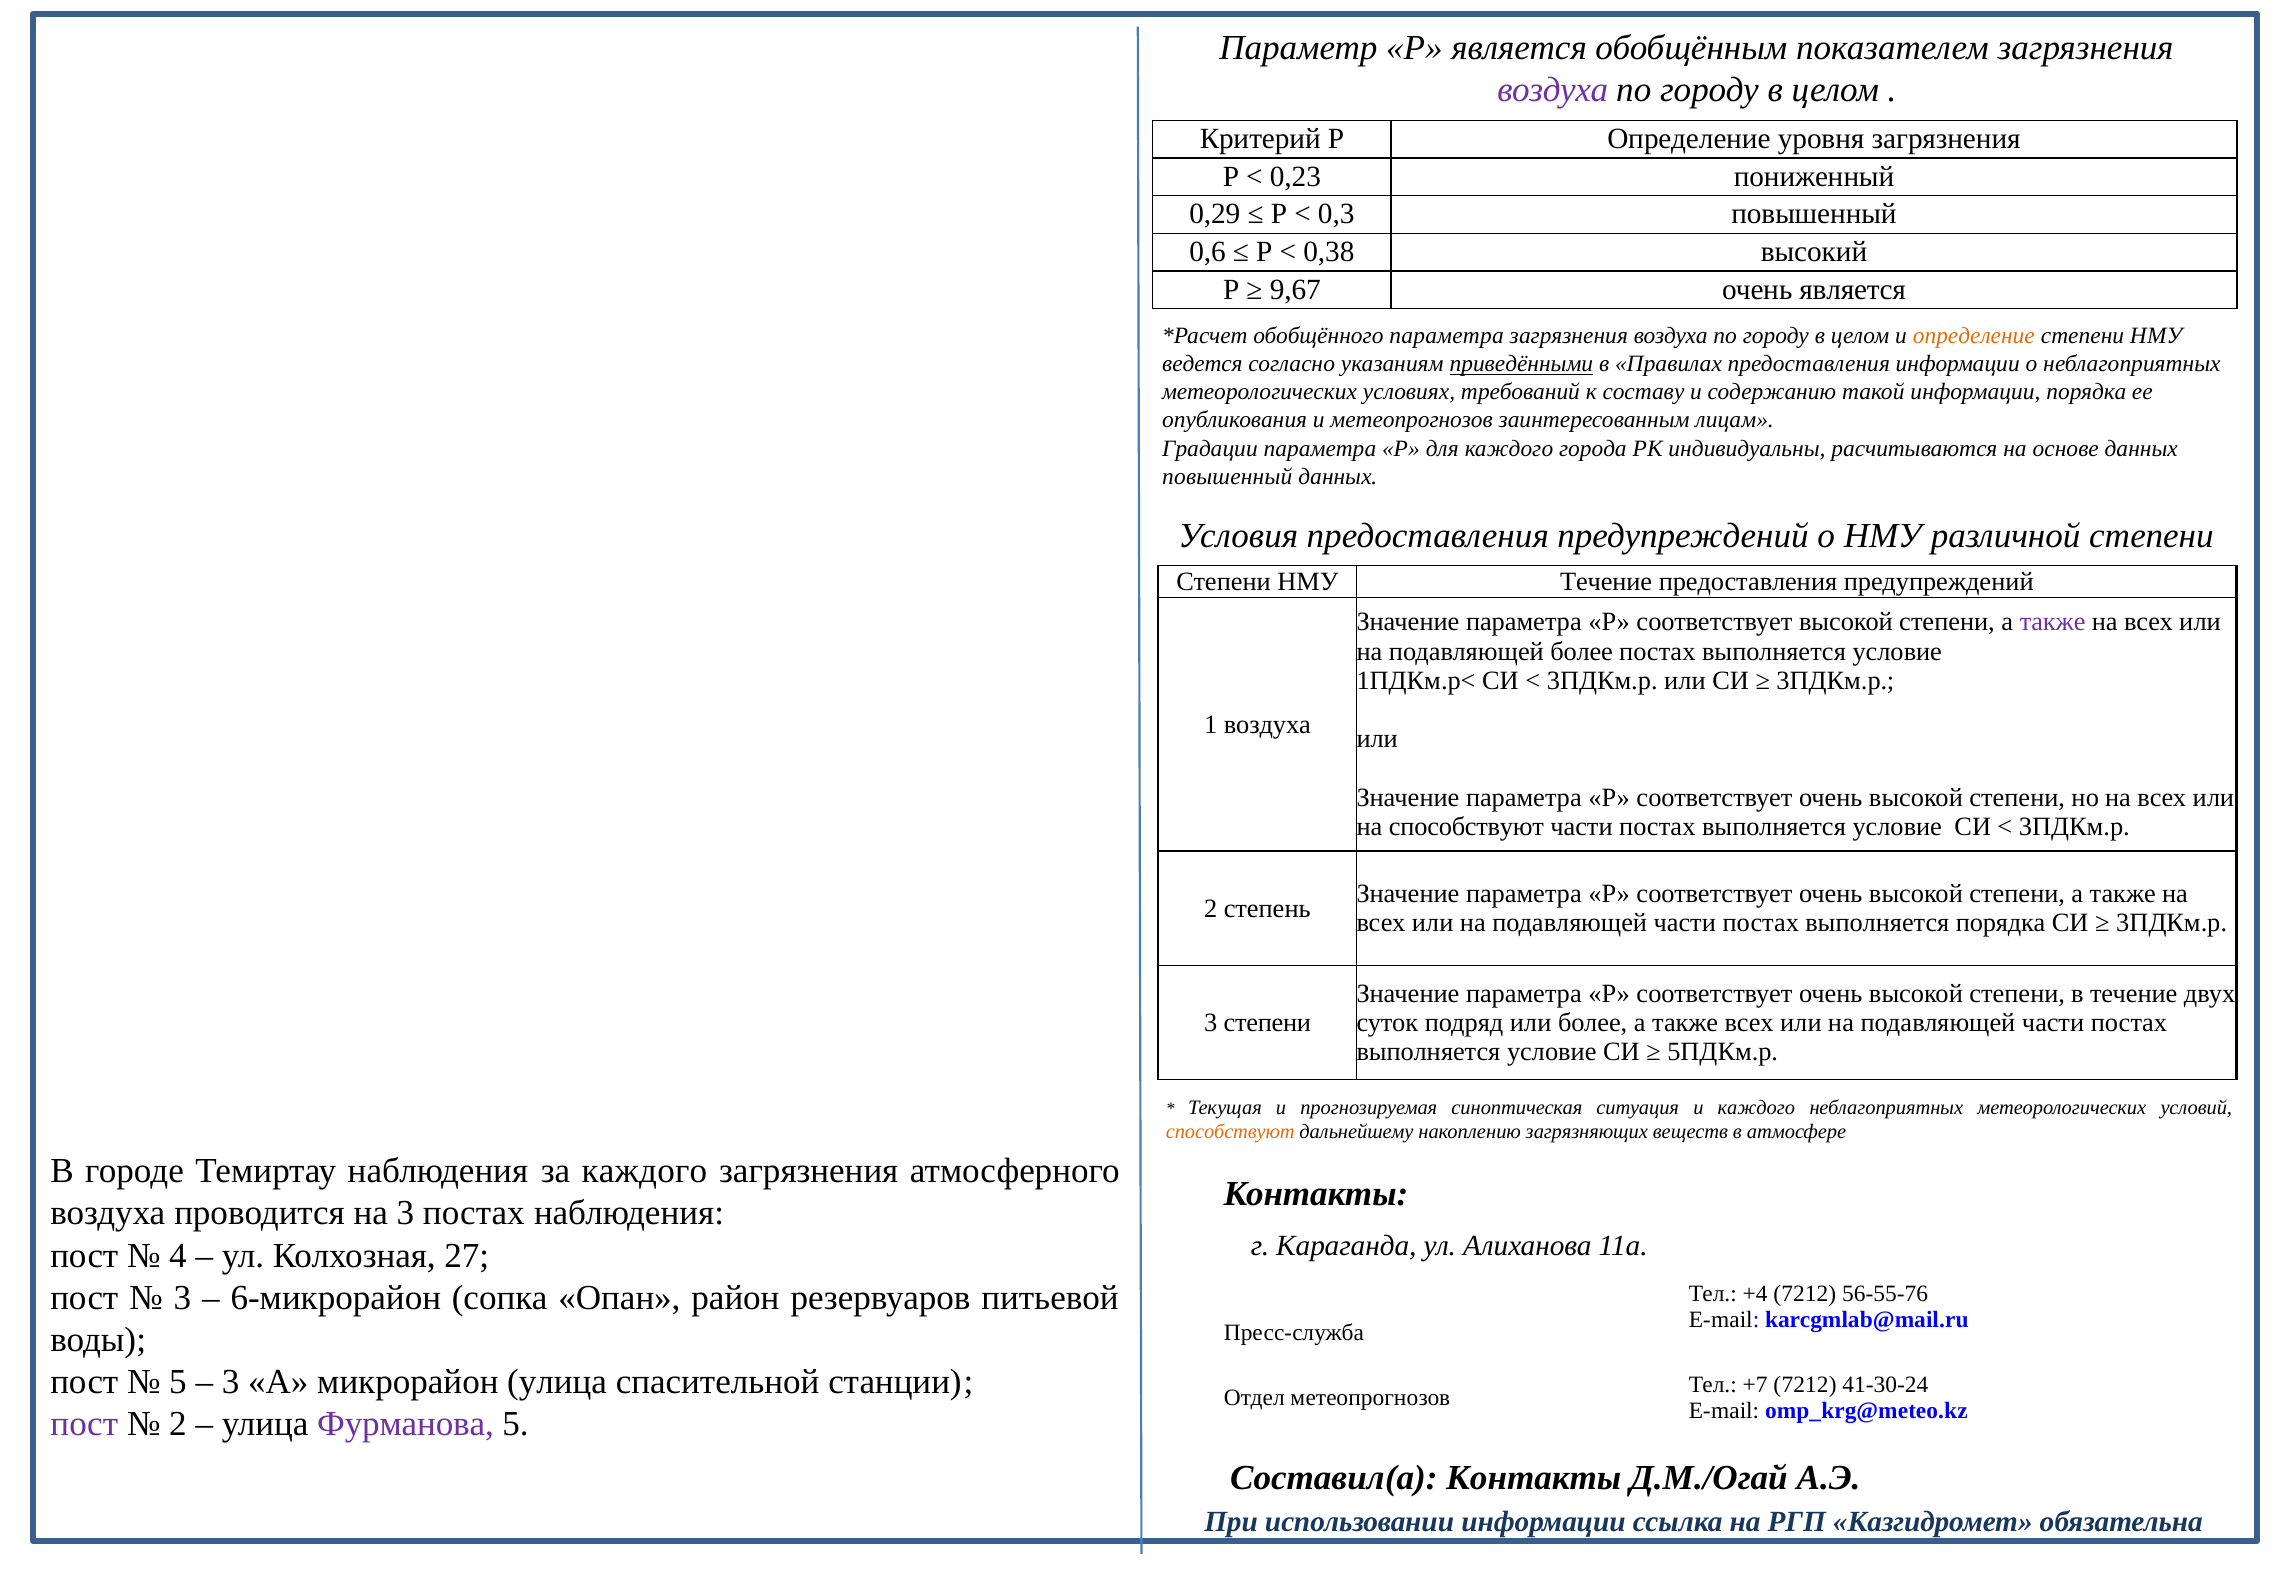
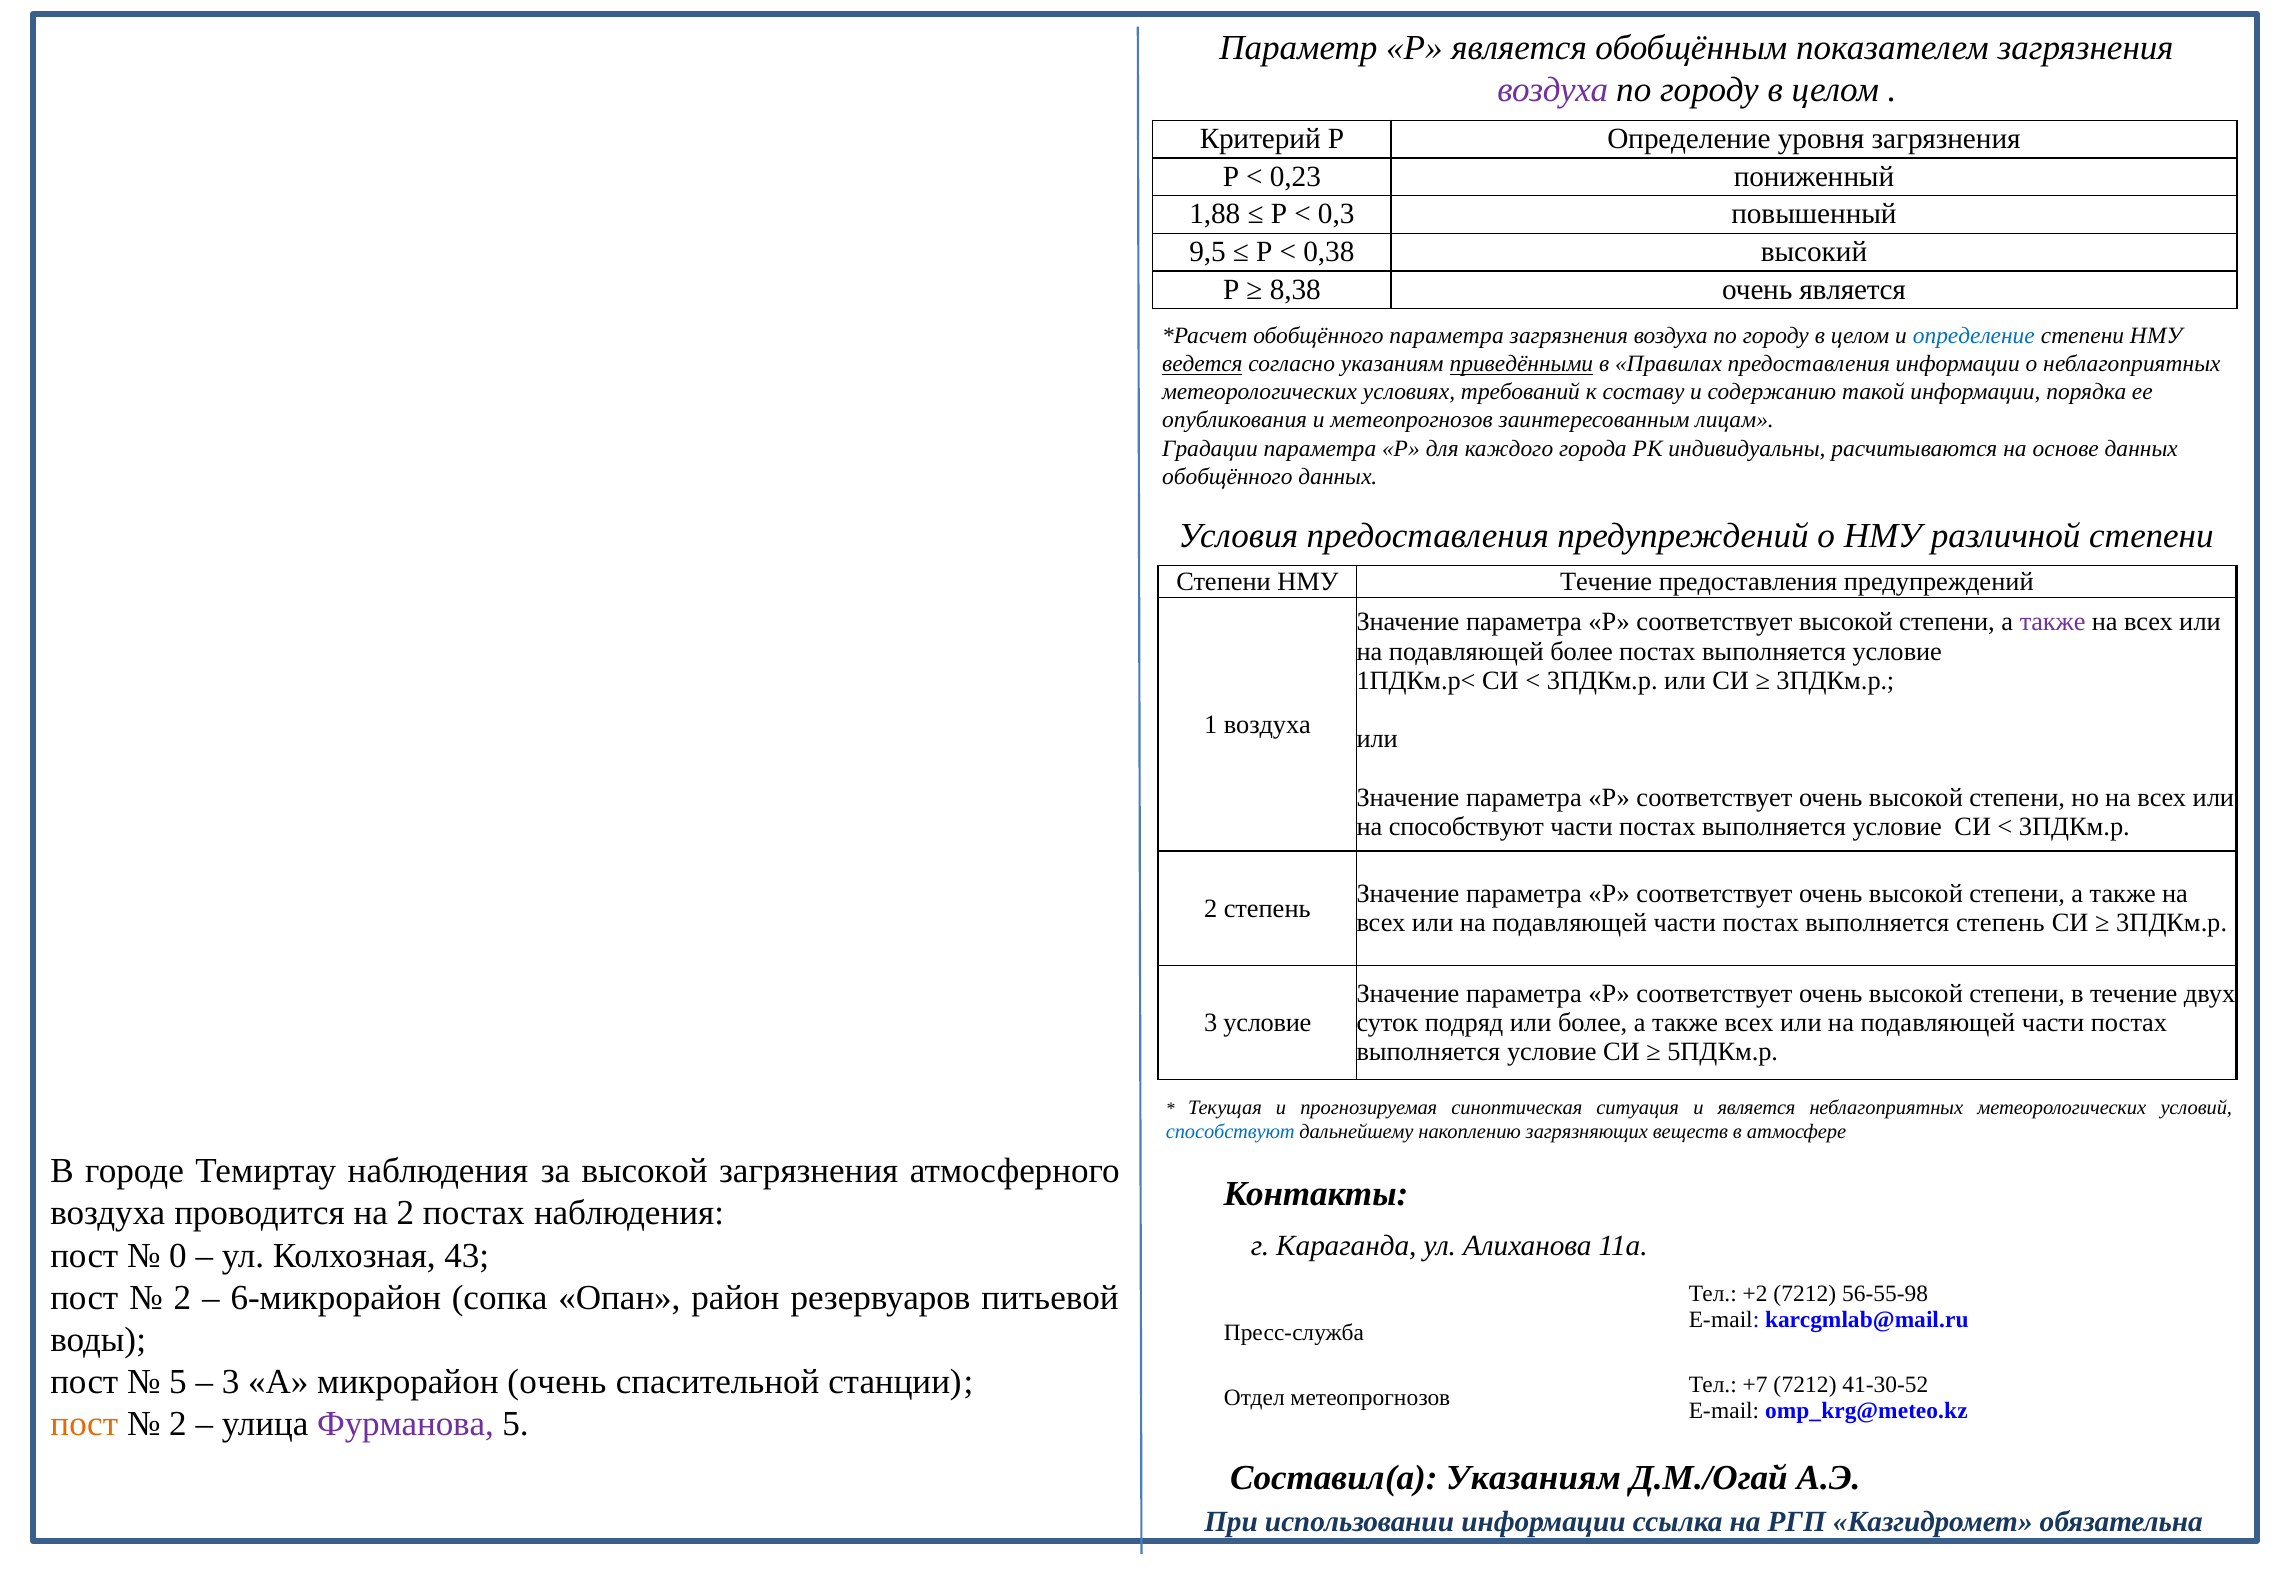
0,29: 0,29 -> 1,88
0,6: 0,6 -> 9,5
9,67: 9,67 -> 8,38
определение at (1974, 336) colour: orange -> blue
ведется underline: none -> present
повышенный at (1227, 476): повышенный -> обобщённого
выполняется порядка: порядка -> степень
3 степени: степени -> условие
и каждого: каждого -> является
способствуют at (1230, 1132) colour: orange -> blue
за каждого: каждого -> высокой
на 3: 3 -> 2
4: 4 -> 0
27: 27 -> 43
3 at (182, 1297): 3 -> 2
+4: +4 -> +2
56-55-76: 56-55-76 -> 56-55-98
микрорайон улица: улица -> очень
41-30-24: 41-30-24 -> 41-30-52
пост at (84, 1424) colour: purple -> orange
Составил(а Контакты: Контакты -> Указаниям
